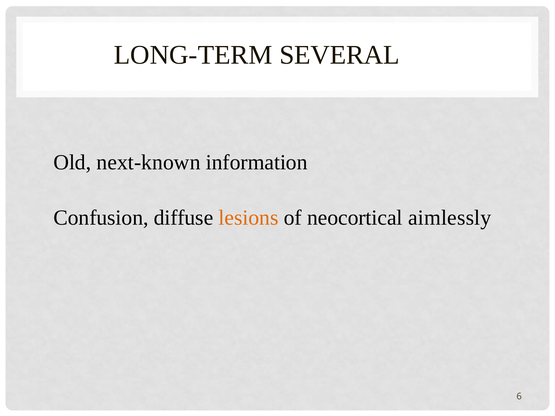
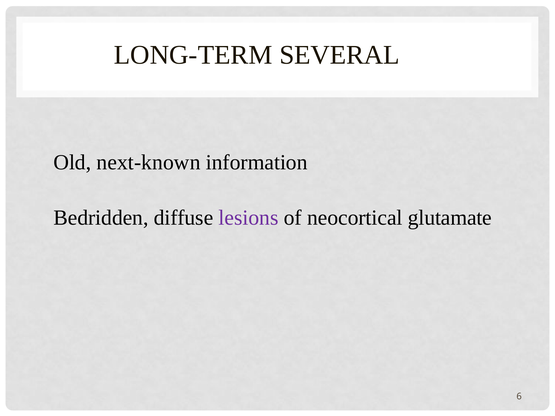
Confusion: Confusion -> Bedridden
lesions colour: orange -> purple
aimlessly: aimlessly -> glutamate
